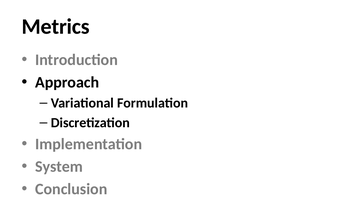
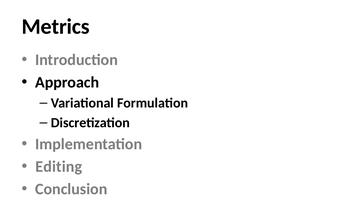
System: System -> Editing
